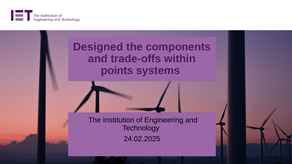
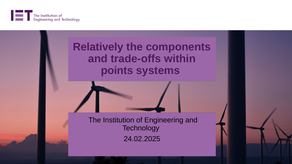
Designed: Designed -> Relatively
